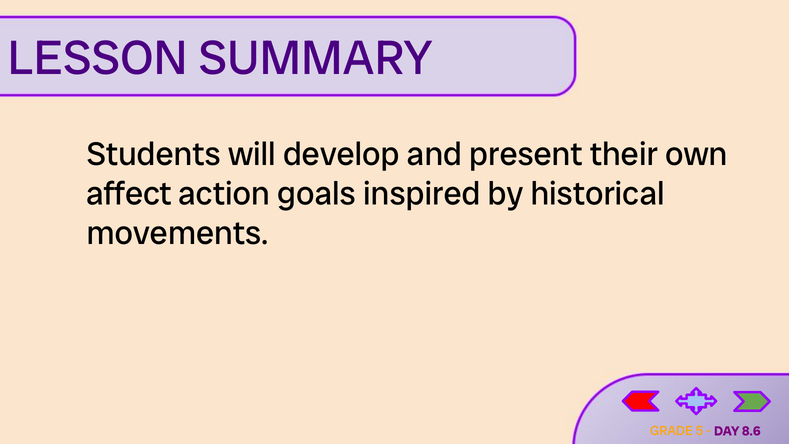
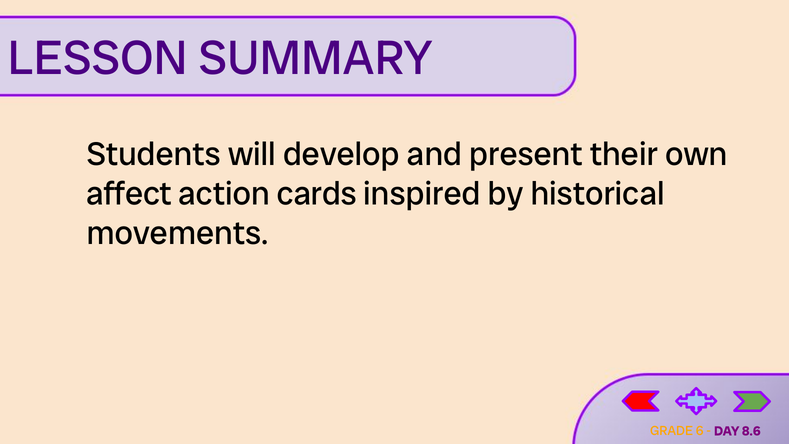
goals: goals -> cards
5: 5 -> 6
